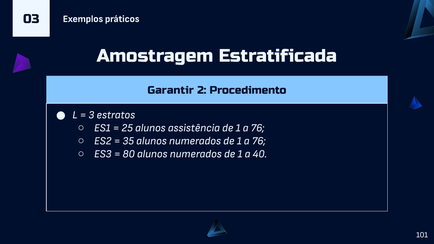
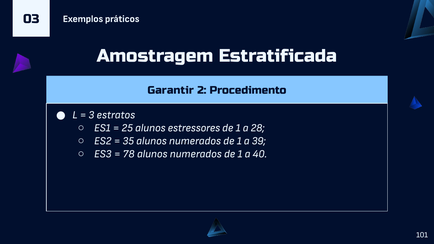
assistência: assistência -> estressores
76 at (258, 128): 76 -> 28
76 at (259, 141): 76 -> 39
80: 80 -> 78
